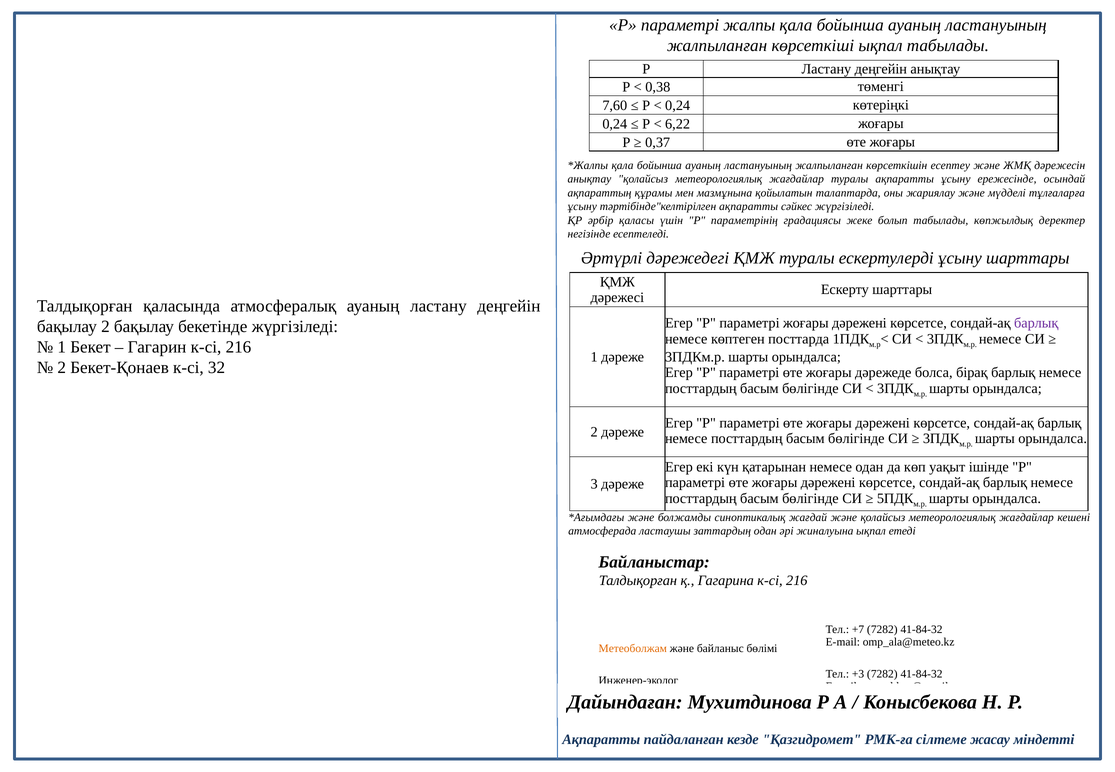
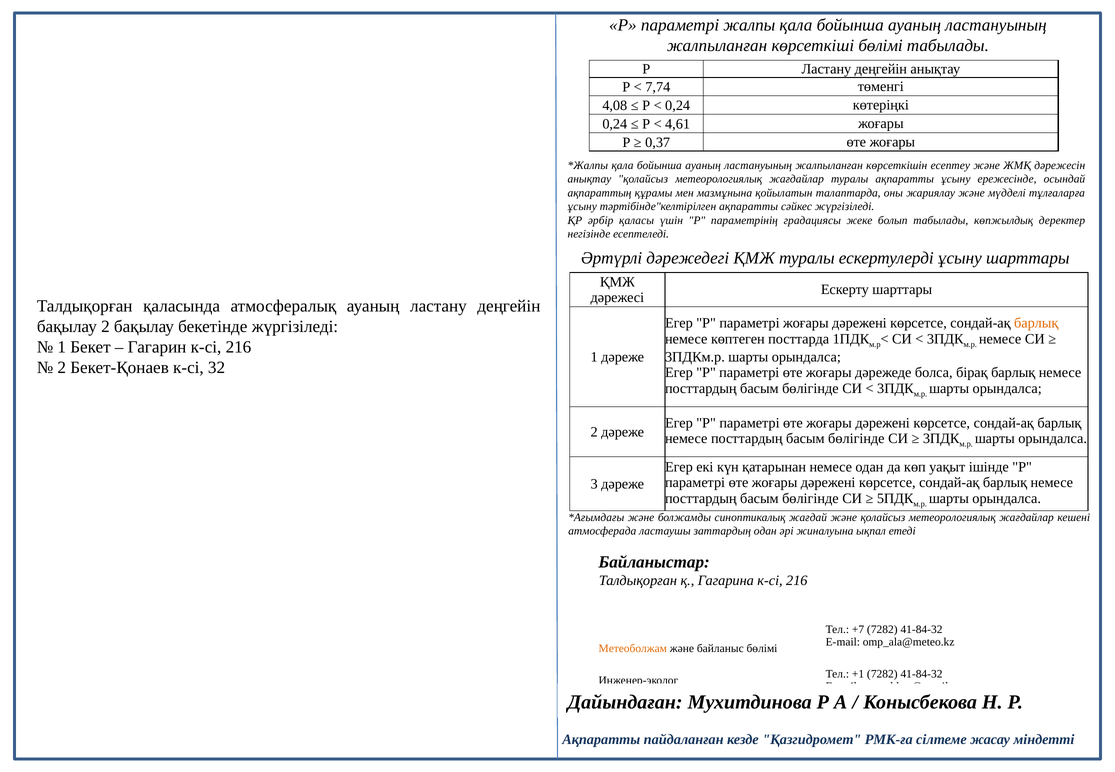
көрсеткіші ықпал: ықпал -> бөлімі
0,38: 0,38 -> 7,74
7,60: 7,60 -> 4,08
6,22: 6,22 -> 4,61
барлық at (1036, 323) colour: purple -> orange
+3: +3 -> +1
